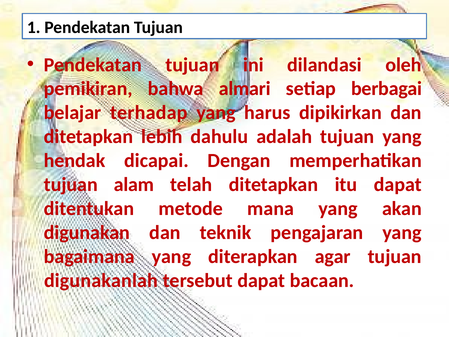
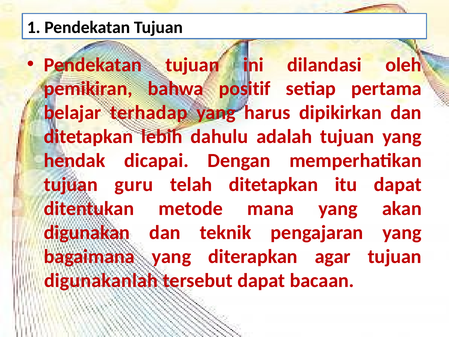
almari: almari -> positif
berbagai: berbagai -> pertama
alam: alam -> guru
